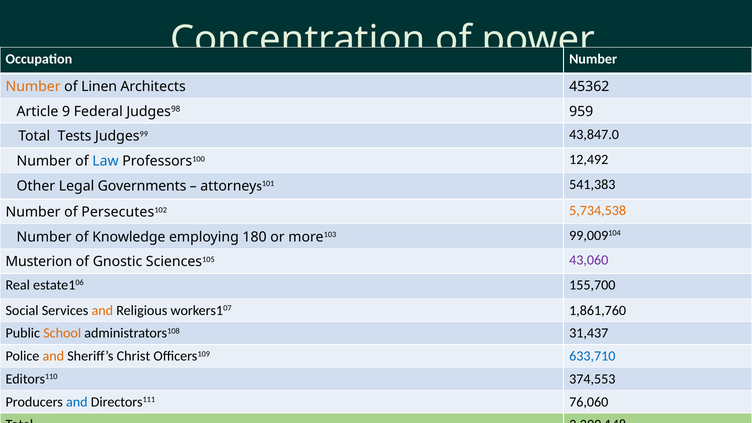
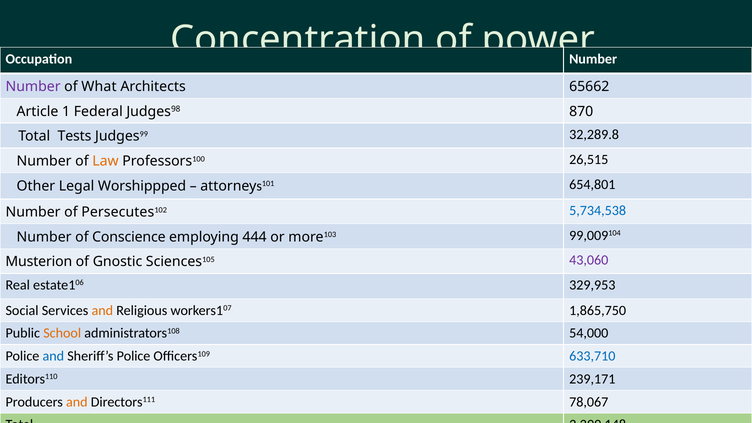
Number at (33, 87) colour: orange -> purple
Linen: Linen -> What
45362: 45362 -> 65662
9: 9 -> 1
959: 959 -> 870
43,847.0: 43,847.0 -> 32,289.8
Law colour: blue -> orange
12,492: 12,492 -> 26,515
Governments: Governments -> Worshippped
541,383: 541,383 -> 654,801
5,734,538 colour: orange -> blue
Knowledge: Knowledge -> Conscience
180: 180 -> 444
155,700: 155,700 -> 329,953
1,861,760: 1,861,760 -> 1,865,750
31,437: 31,437 -> 54,000
and at (53, 356) colour: orange -> blue
Sheriff’s Christ: Christ -> Police
374,553: 374,553 -> 239,171
and at (77, 402) colour: blue -> orange
76,060: 76,060 -> 78,067
